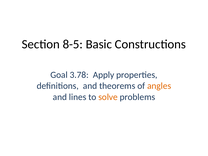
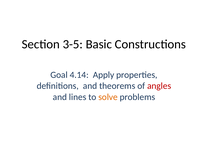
8-5: 8-5 -> 3-5
3.78: 3.78 -> 4.14
angles colour: orange -> red
